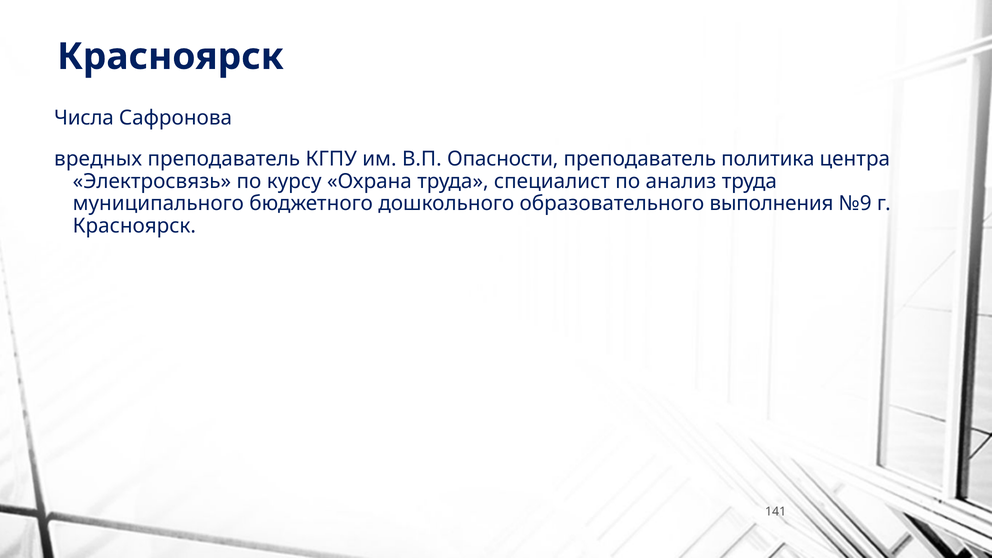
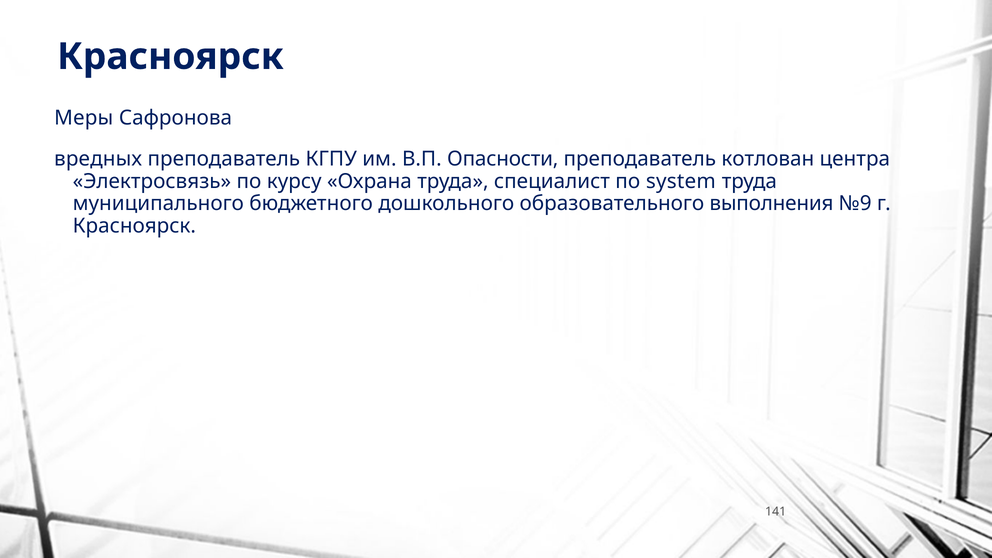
Числа: Числа -> Меры
политика: политика -> котлован
анализ: анализ -> system
